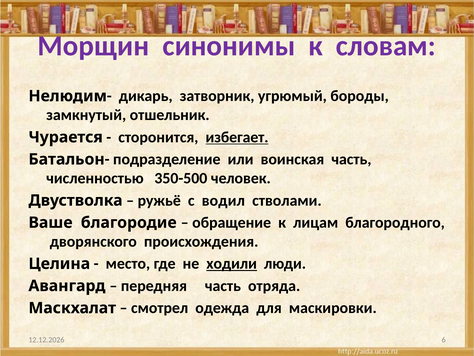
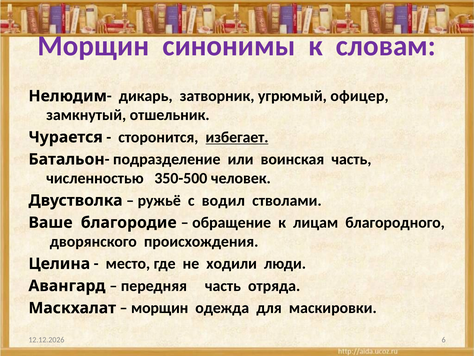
бороды: бороды -> офицер
ходили underline: present -> none
смотрел at (160, 308): смотрел -> морщин
